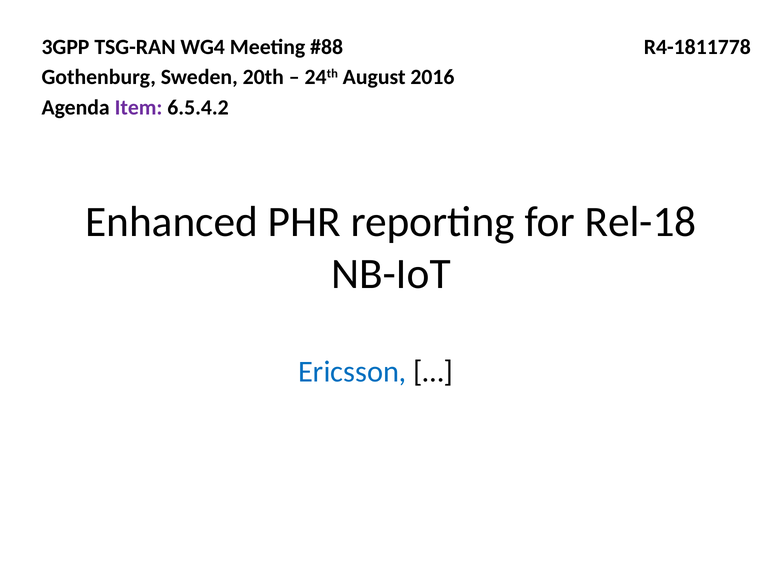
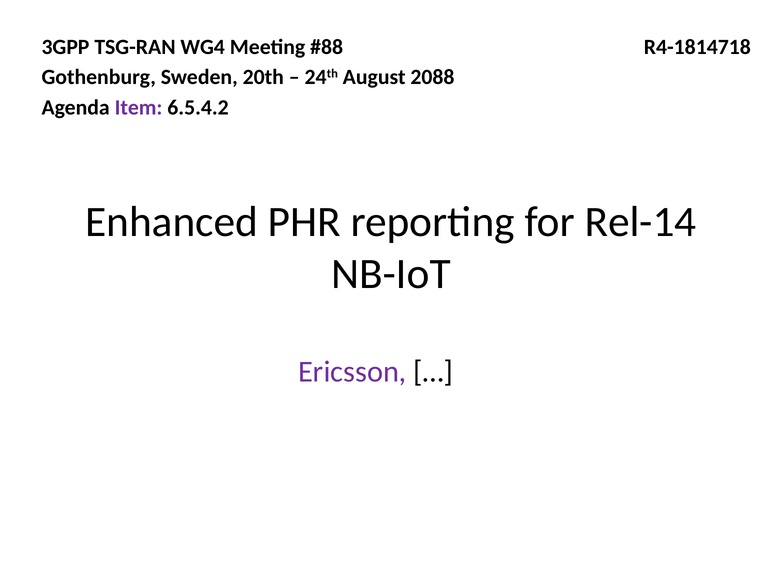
R4-1811778: R4-1811778 -> R4-1814718
2016: 2016 -> 2088
Rel-18: Rel-18 -> Rel-14
Ericsson colour: blue -> purple
